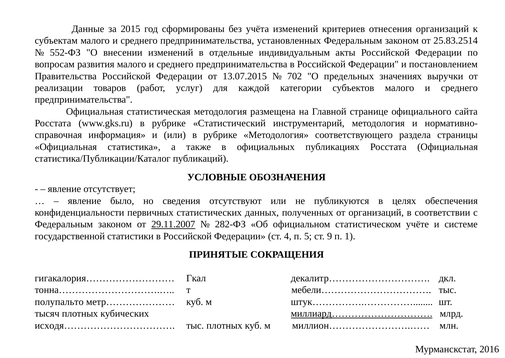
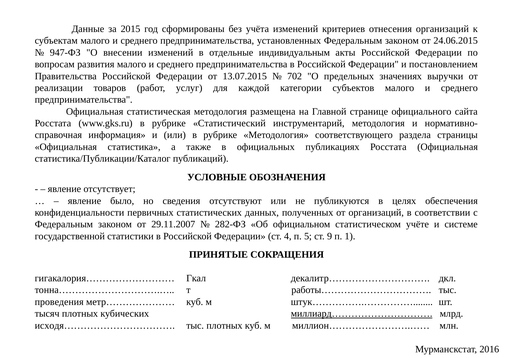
25.83.2514: 25.83.2514 -> 24.06.2015
552-ФЗ: 552-ФЗ -> 947-ФЗ
29.11.2007 underline: present -> none
мебели……………………………: мебели…………………………… -> работы……………………………
полупальто: полупальто -> проведения
